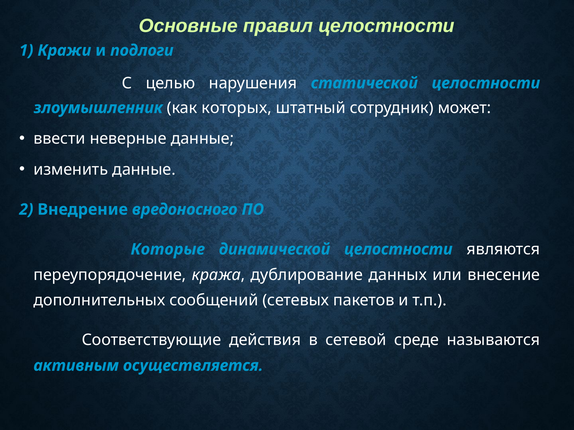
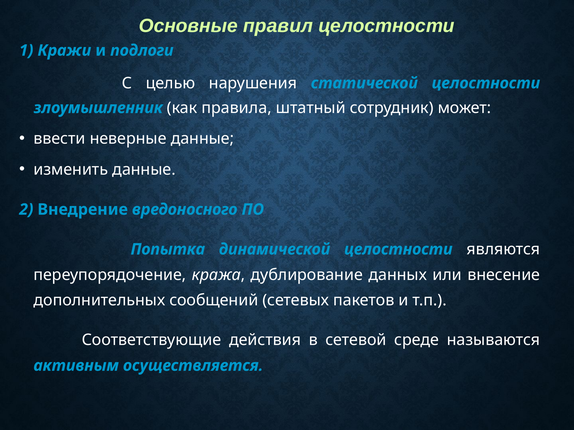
которых: которых -> правила
Которые: Которые -> Попытка
